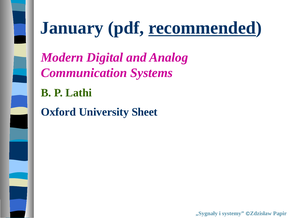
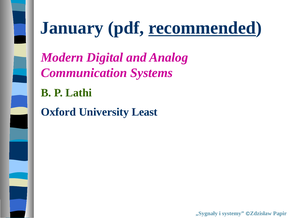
Sheet: Sheet -> Least
